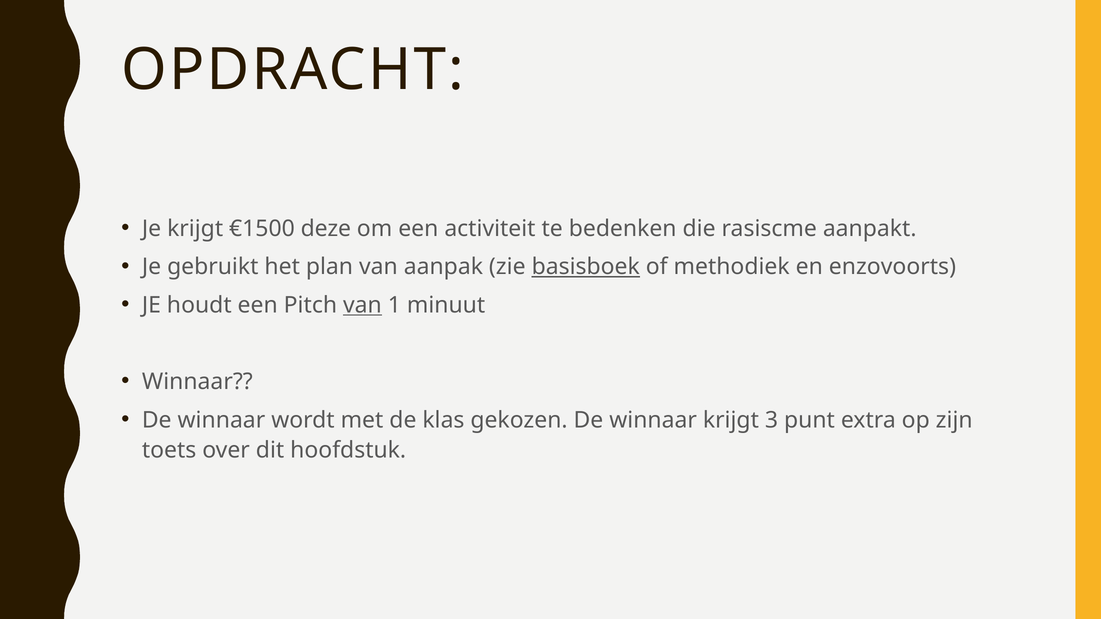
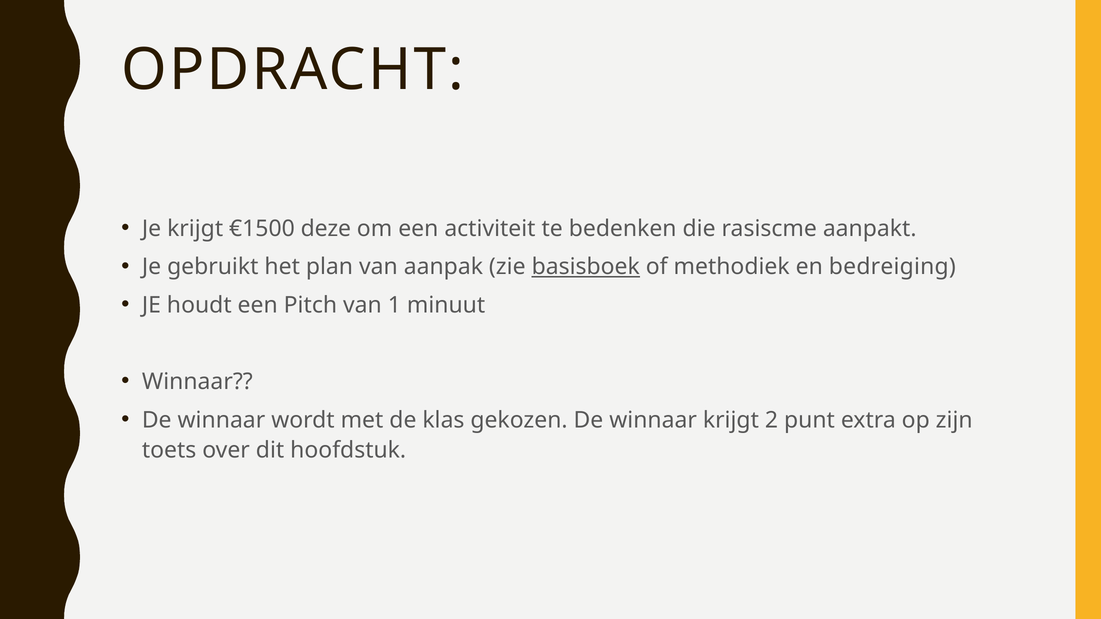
enzovoorts: enzovoorts -> bedreiging
van at (362, 305) underline: present -> none
3: 3 -> 2
